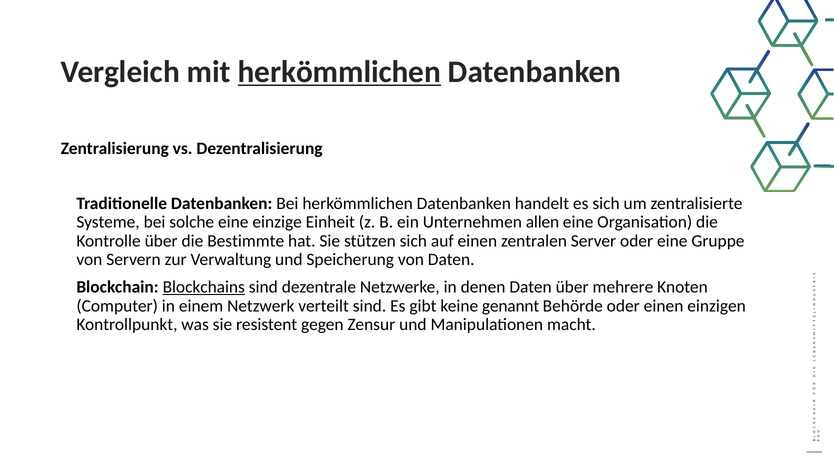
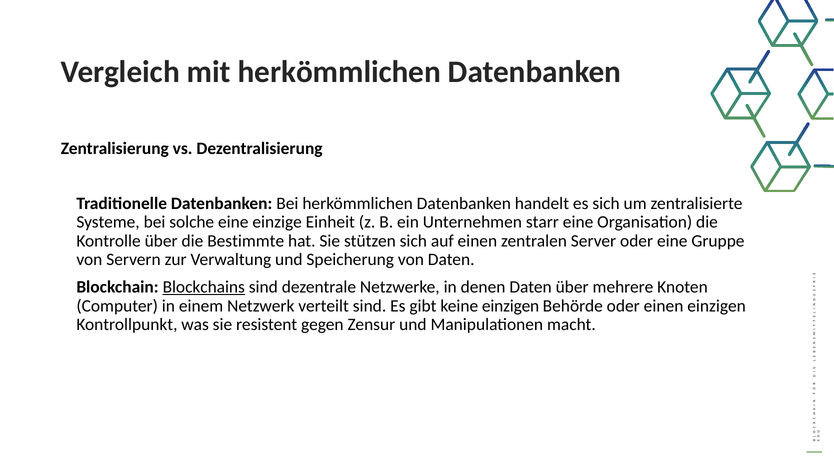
herkömmlichen at (339, 72) underline: present -> none
allen: allen -> starr
keine genannt: genannt -> einzigen
